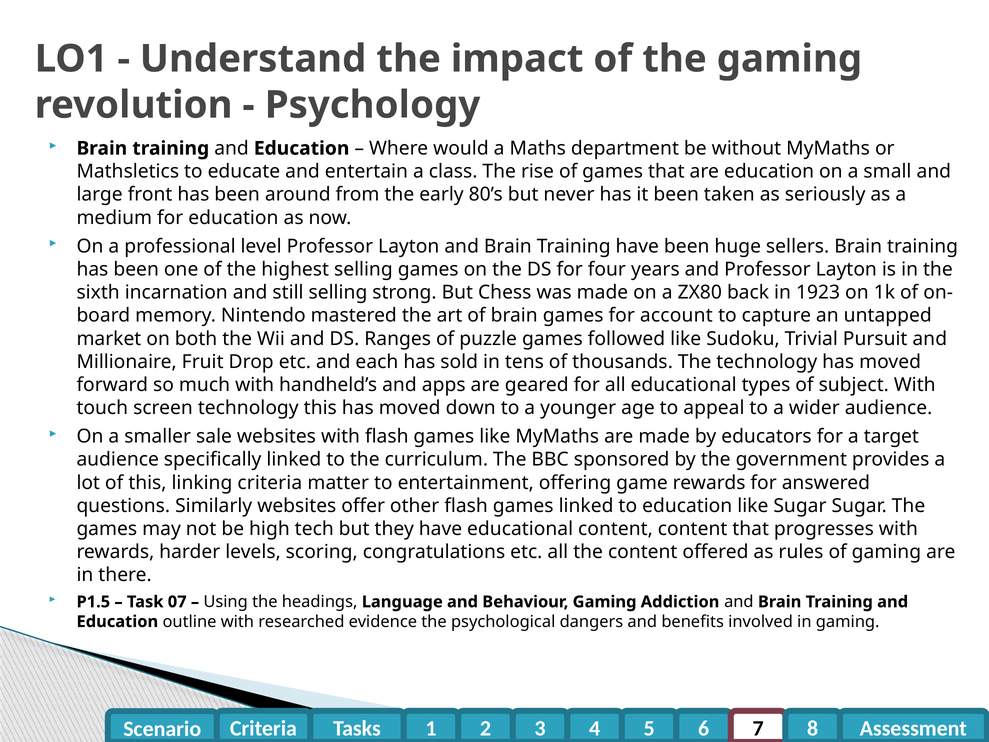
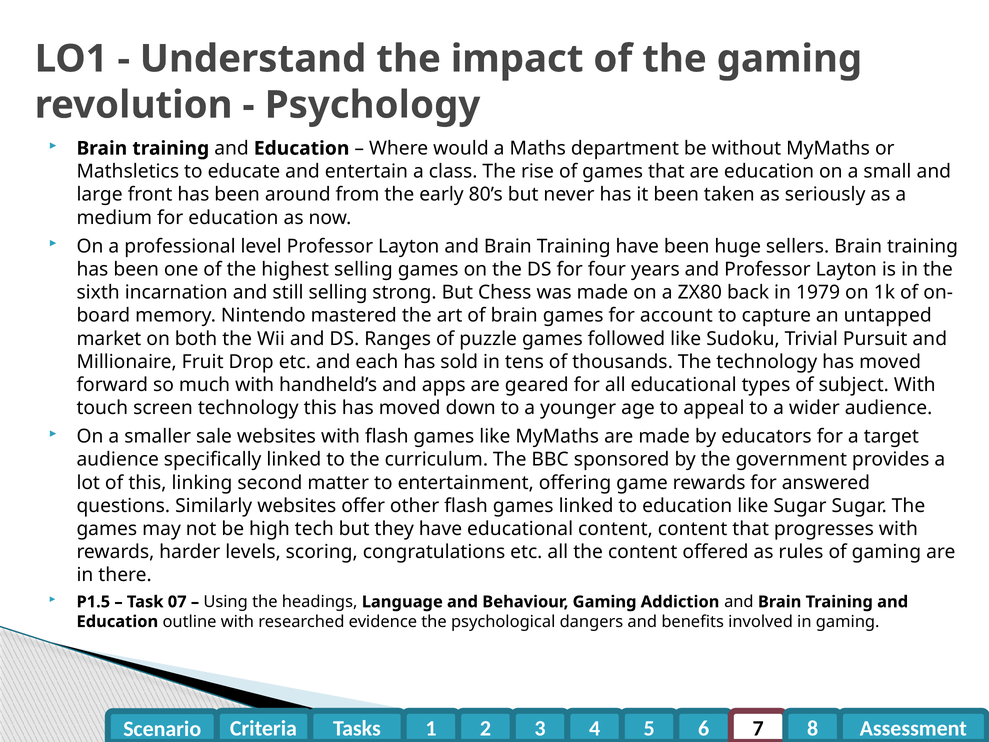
1923: 1923 -> 1979
linking criteria: criteria -> second
